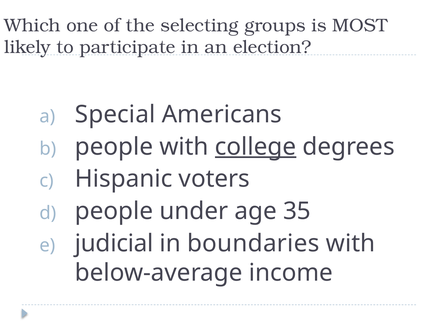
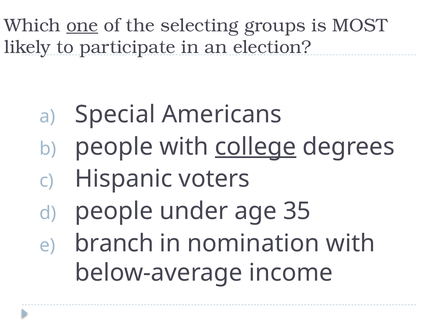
one underline: none -> present
judicial: judicial -> branch
boundaries: boundaries -> nomination
